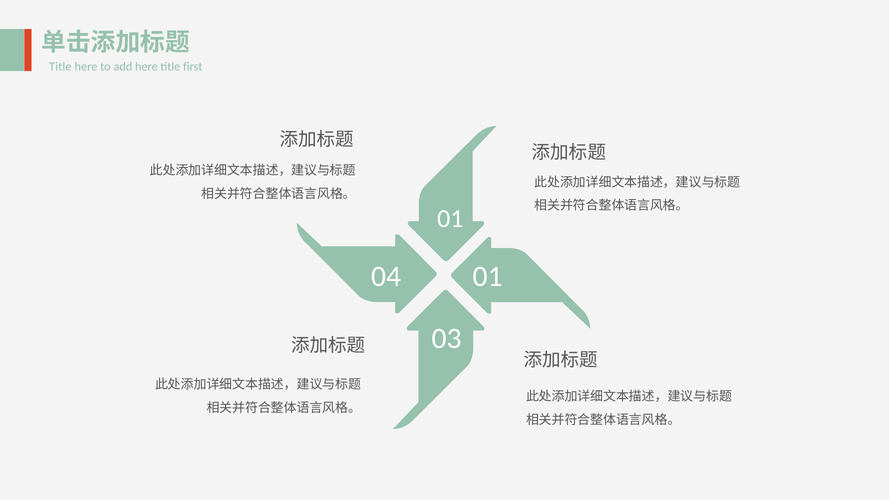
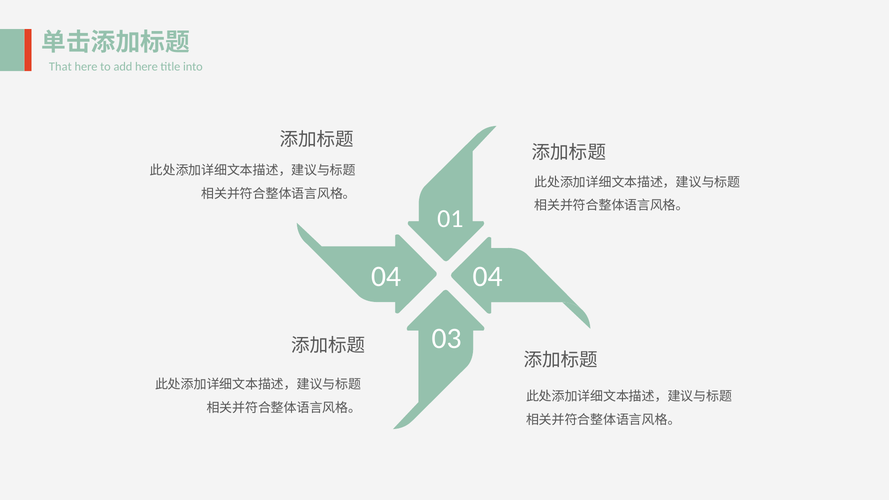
Title at (60, 67): Title -> That
first: first -> into
04 01: 01 -> 04
